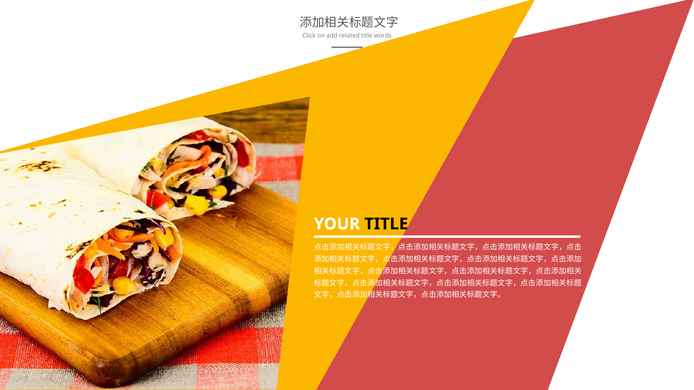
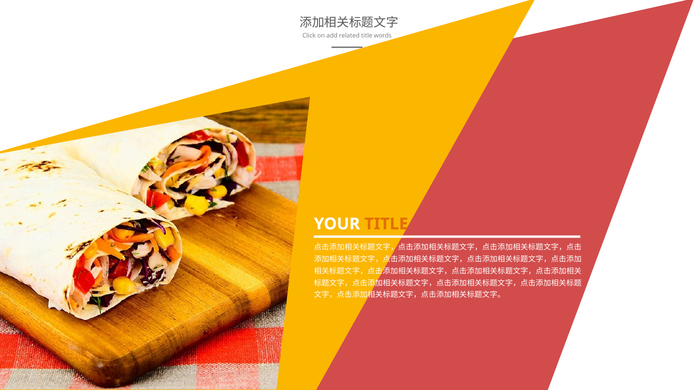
TITLE at (386, 224) colour: black -> orange
